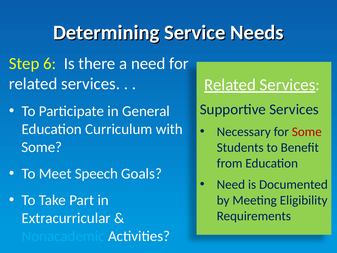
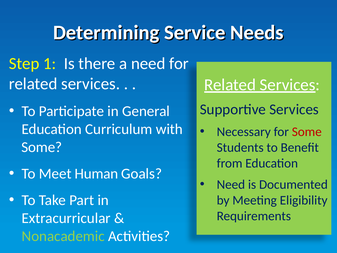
6: 6 -> 1
Speech: Speech -> Human
Nonacademic colour: light blue -> light green
